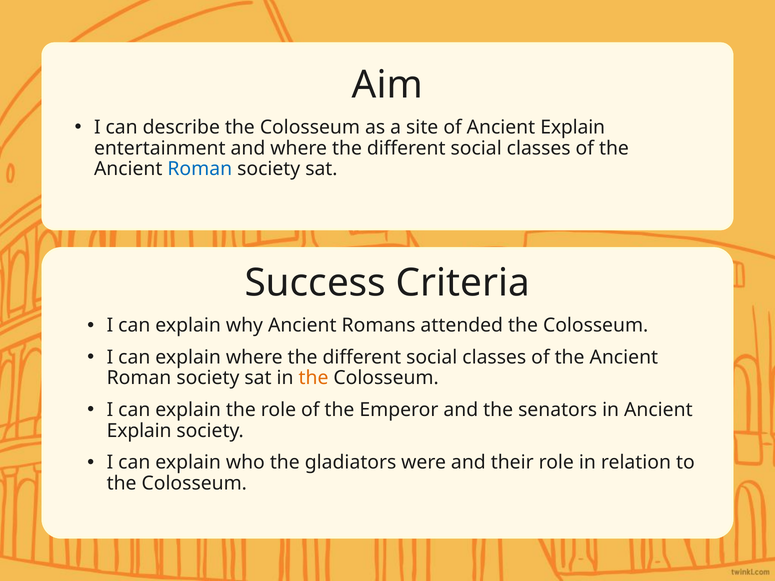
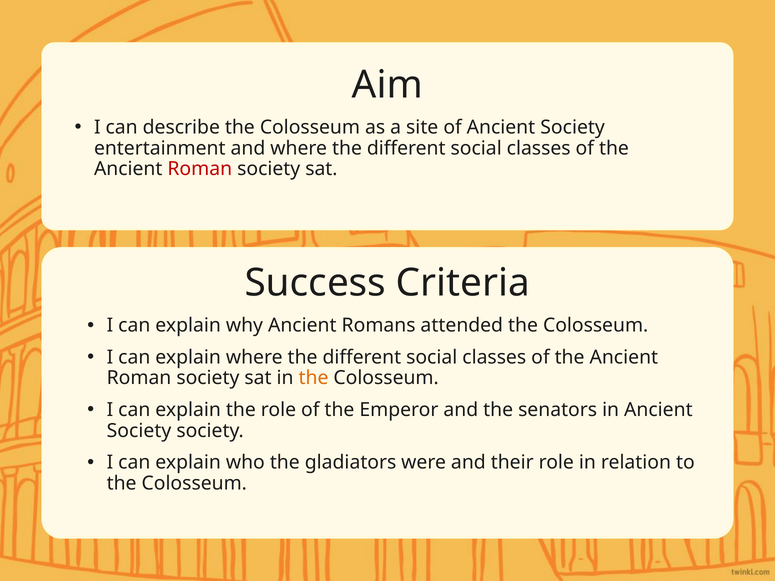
of Ancient Explain: Explain -> Society
Roman at (200, 169) colour: blue -> red
Explain at (139, 431): Explain -> Society
